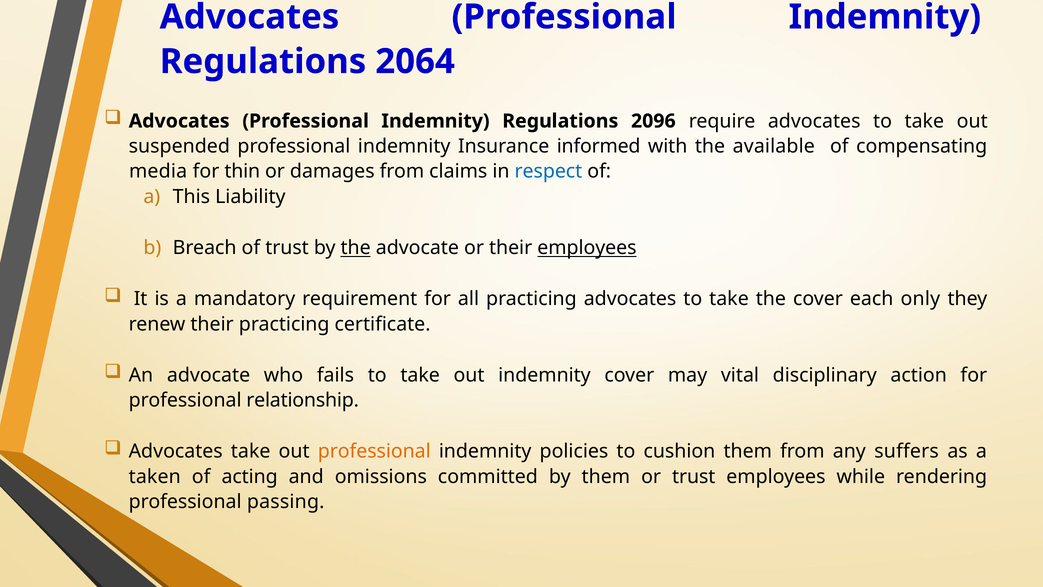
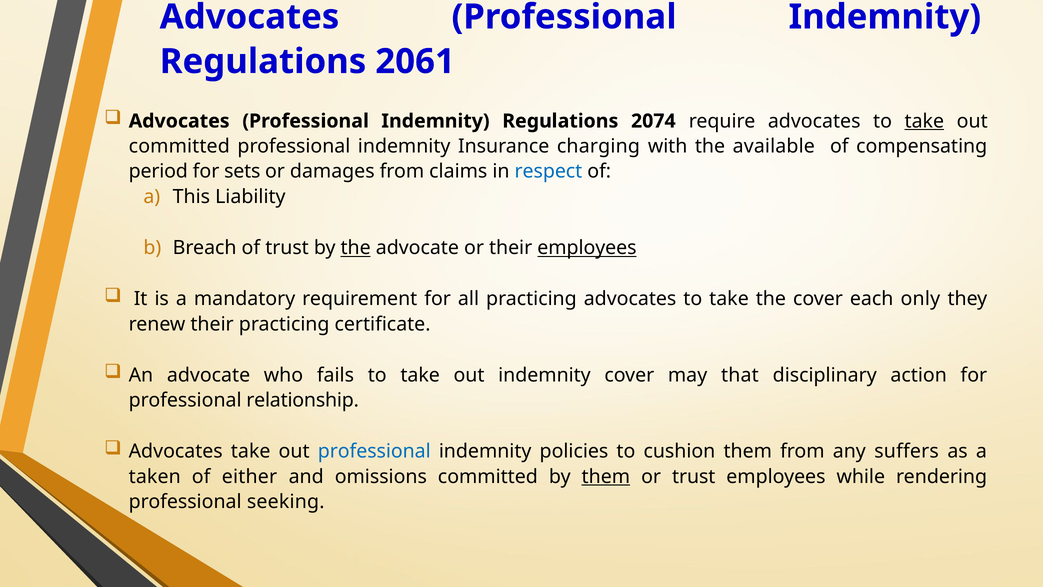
2064: 2064 -> 2061
2096: 2096 -> 2074
take at (924, 121) underline: none -> present
suspended at (179, 146): suspended -> committed
informed: informed -> charging
media: media -> period
thin: thin -> sets
vital: vital -> that
professional at (374, 451) colour: orange -> blue
acting: acting -> either
them at (606, 476) underline: none -> present
passing: passing -> seeking
